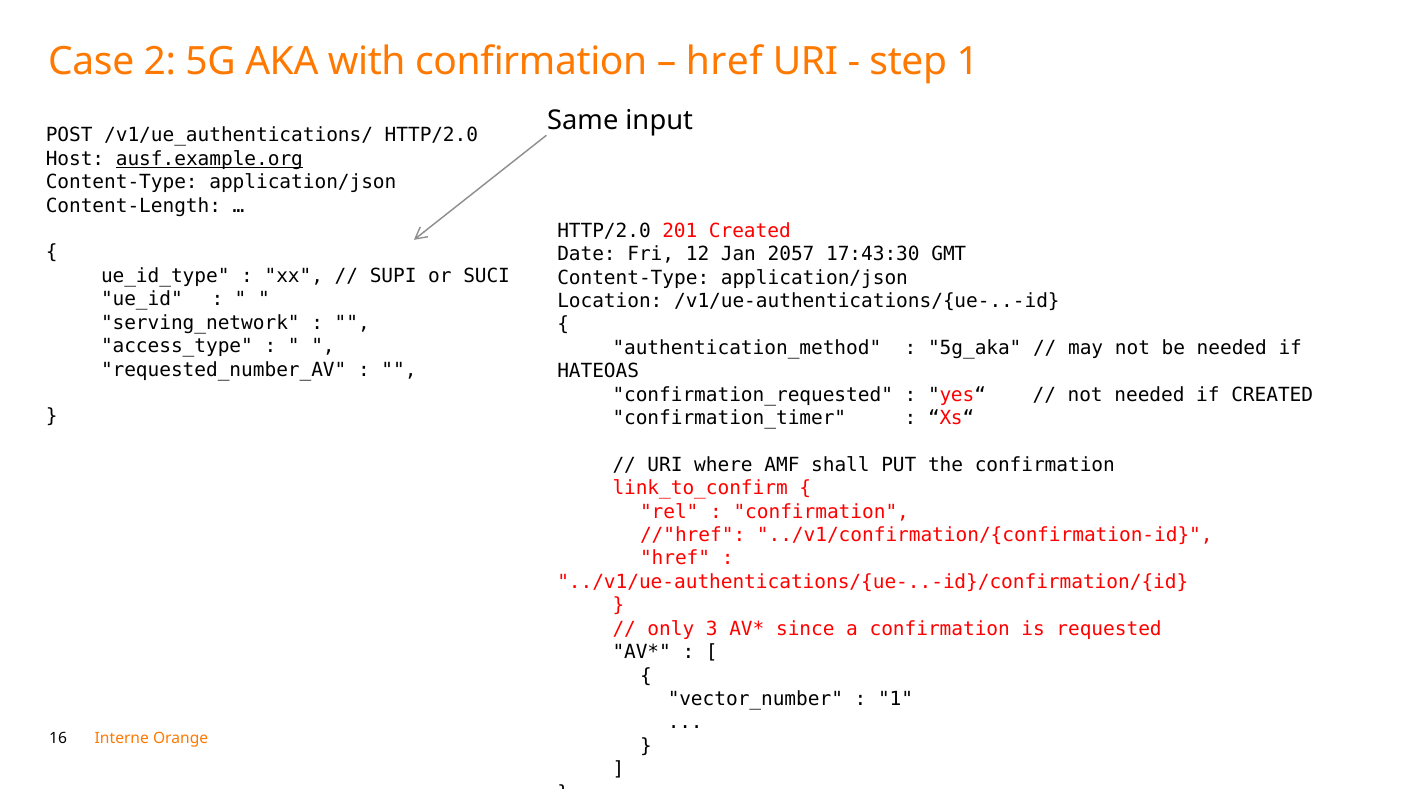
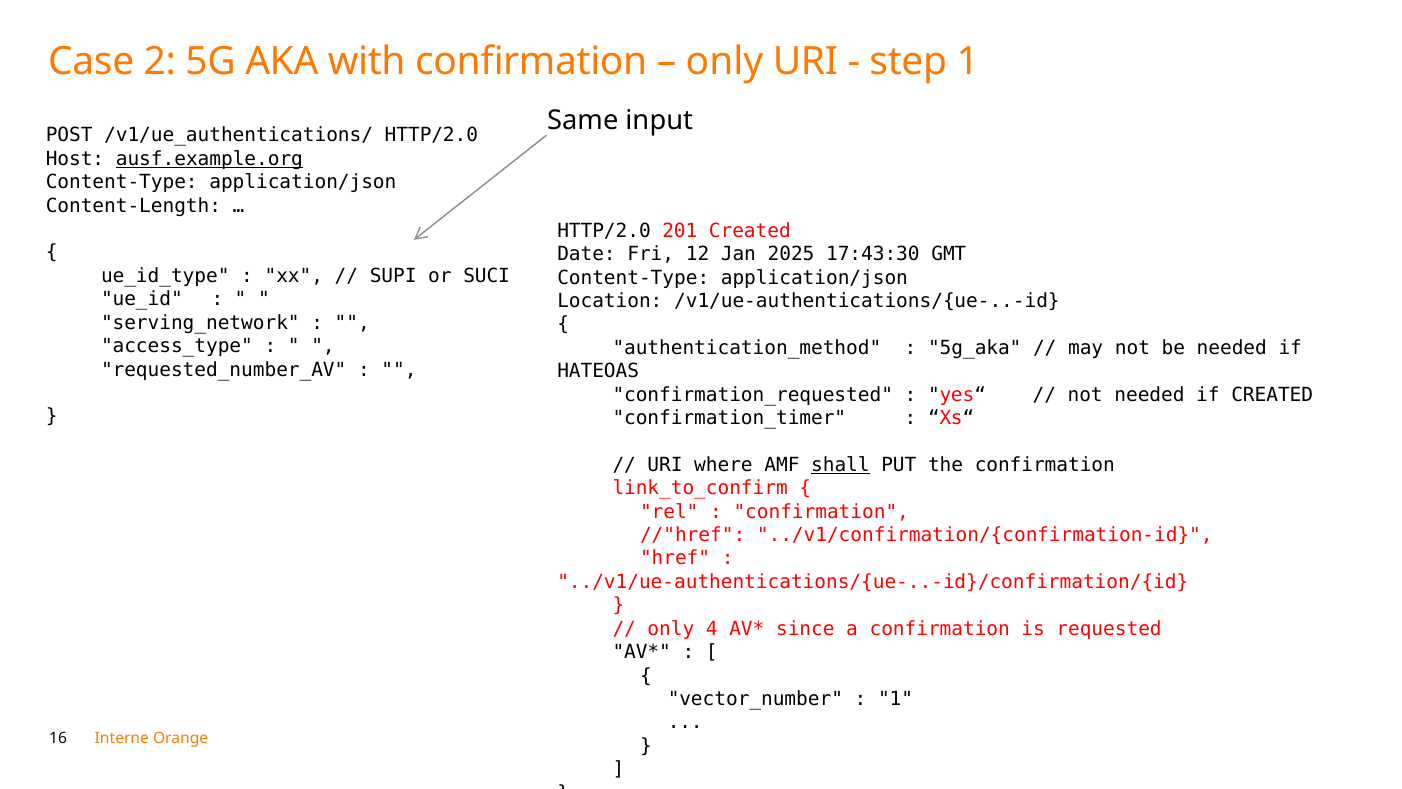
href at (724, 62): href -> only
2057: 2057 -> 2025
shall underline: none -> present
3: 3 -> 4
